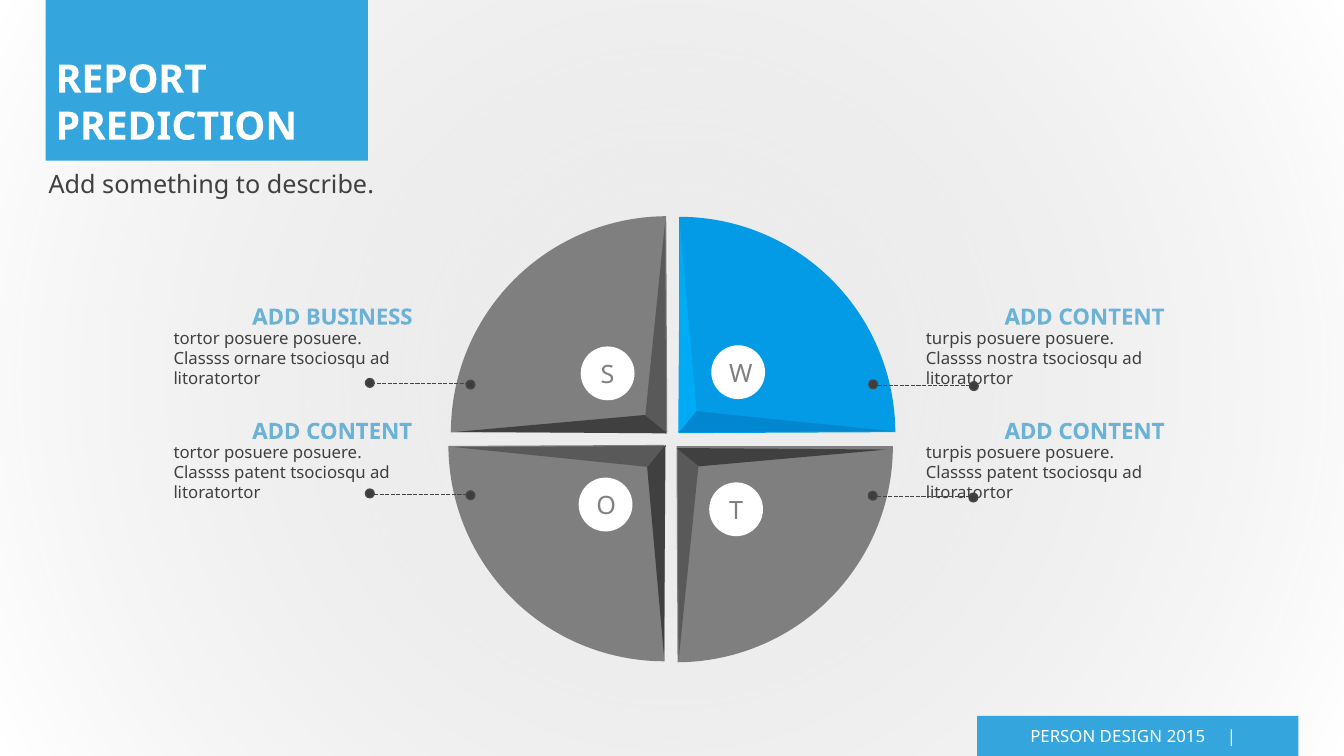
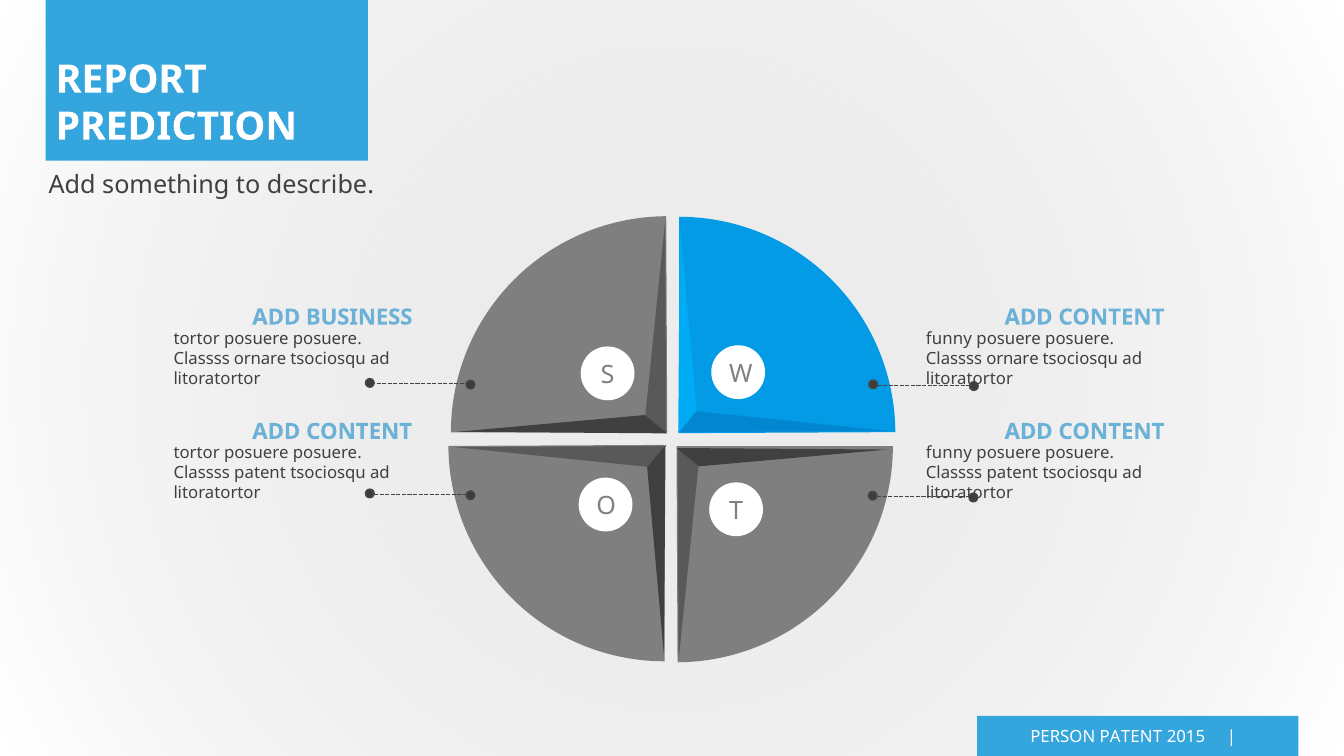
turpis at (949, 339): turpis -> funny
nostra at (1012, 359): nostra -> ornare
turpis at (949, 453): turpis -> funny
PERSON DESIGN: DESIGN -> PATENT
